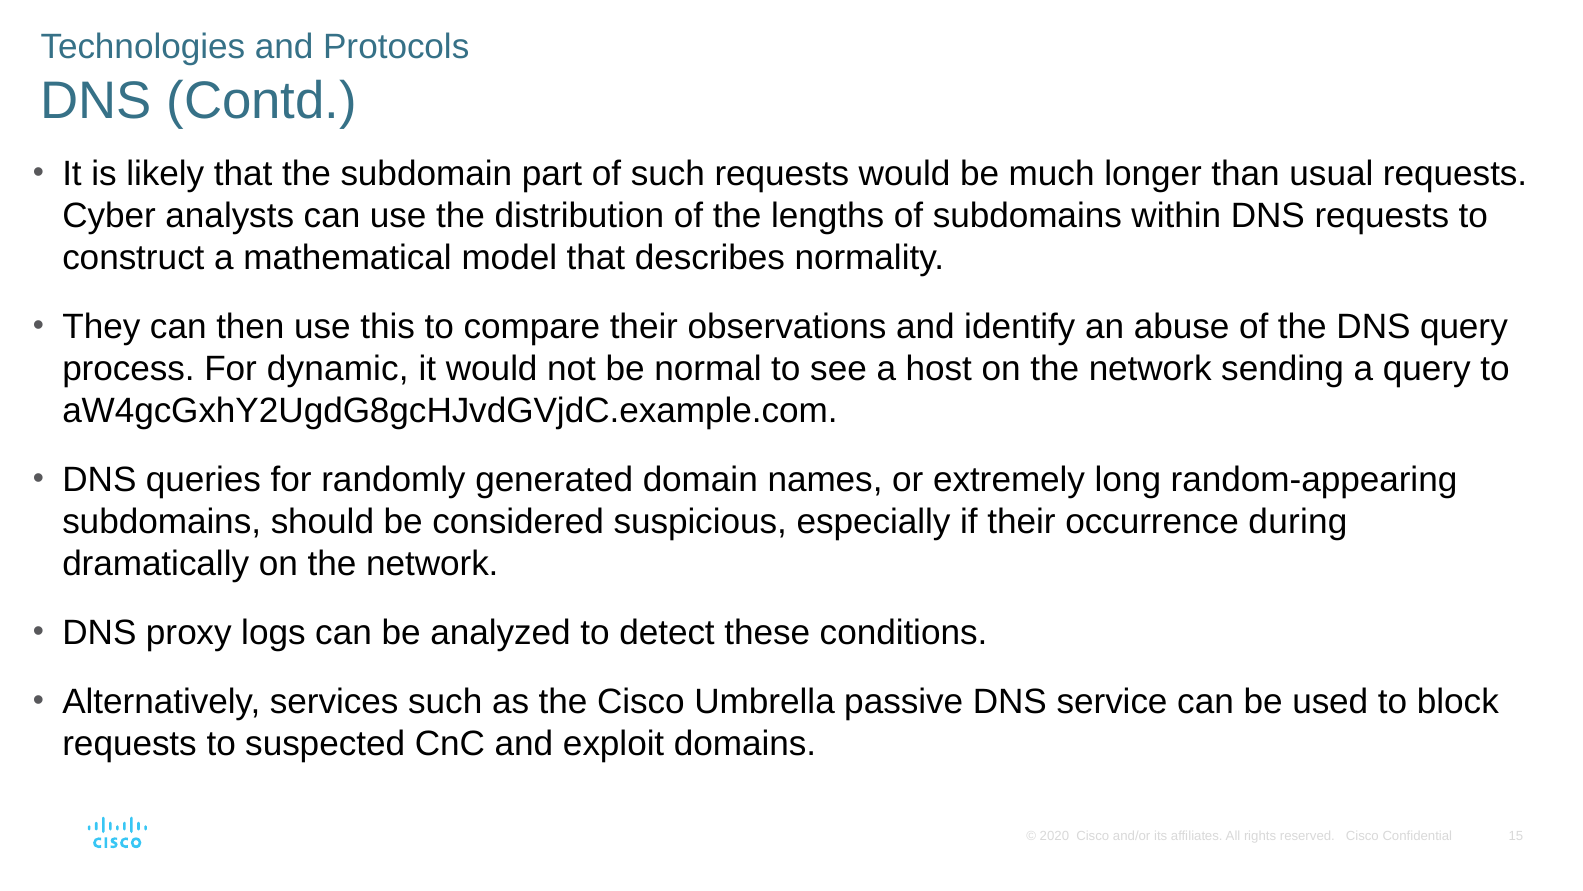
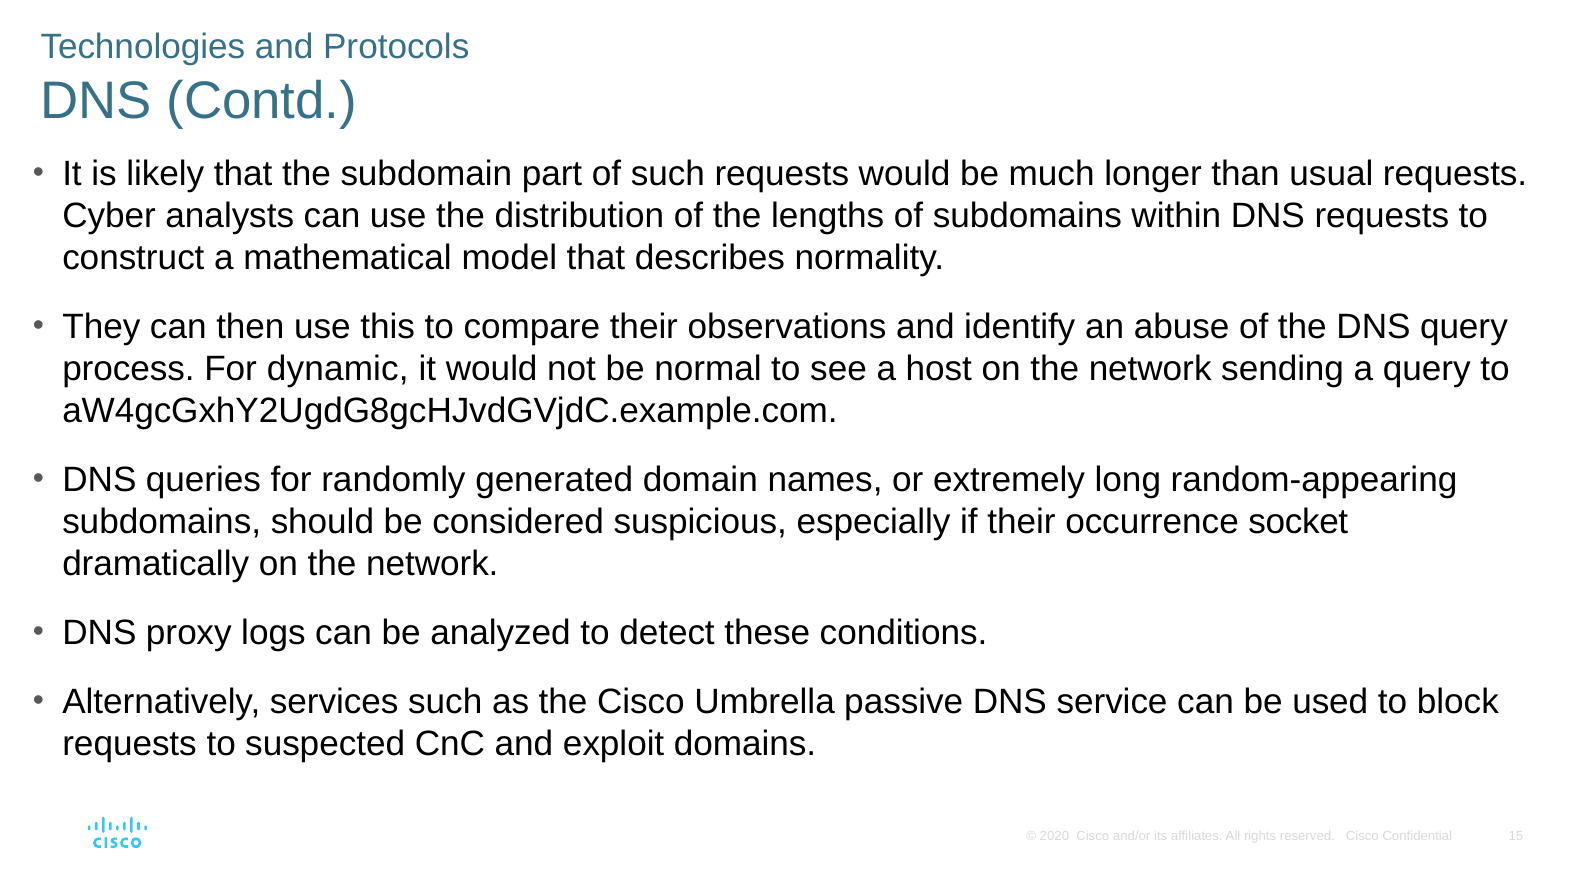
during: during -> socket
